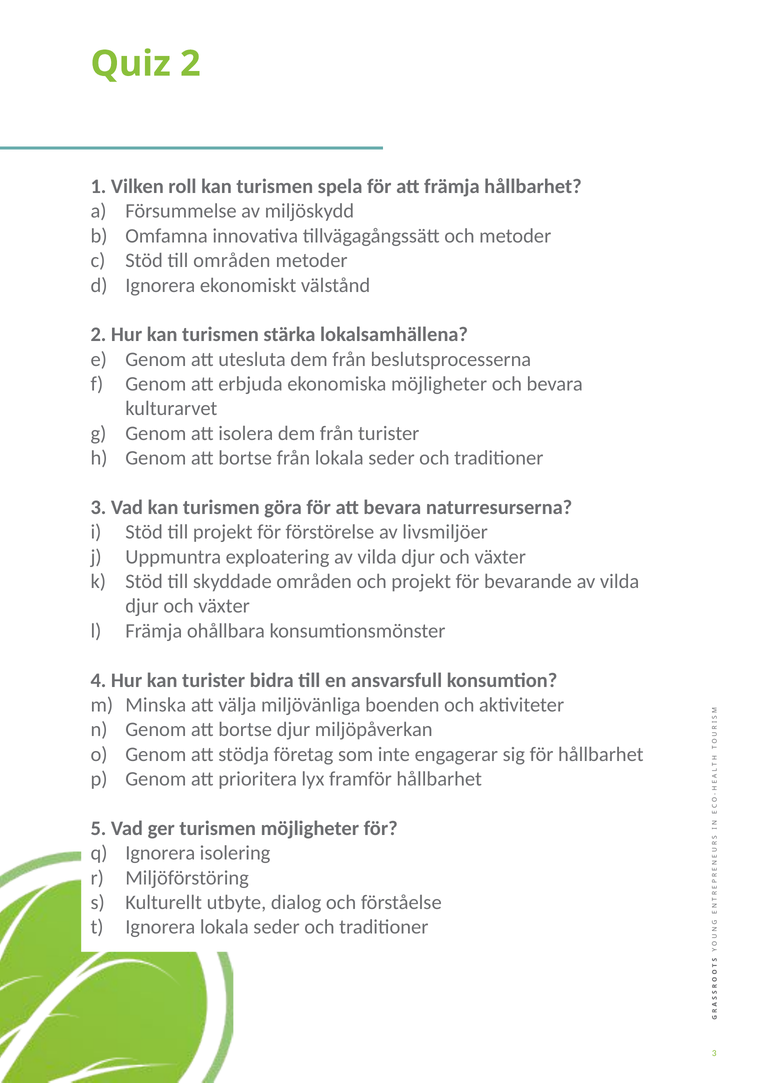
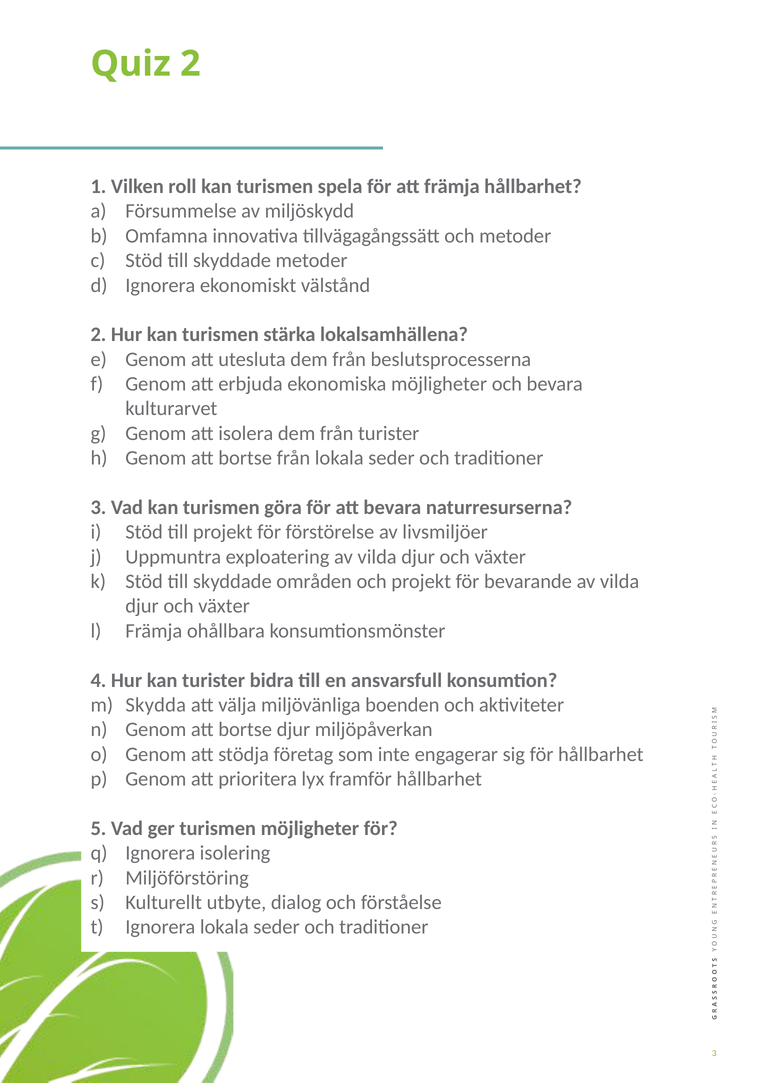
områden at (232, 261): områden -> skyddade
Minska: Minska -> Skydda
